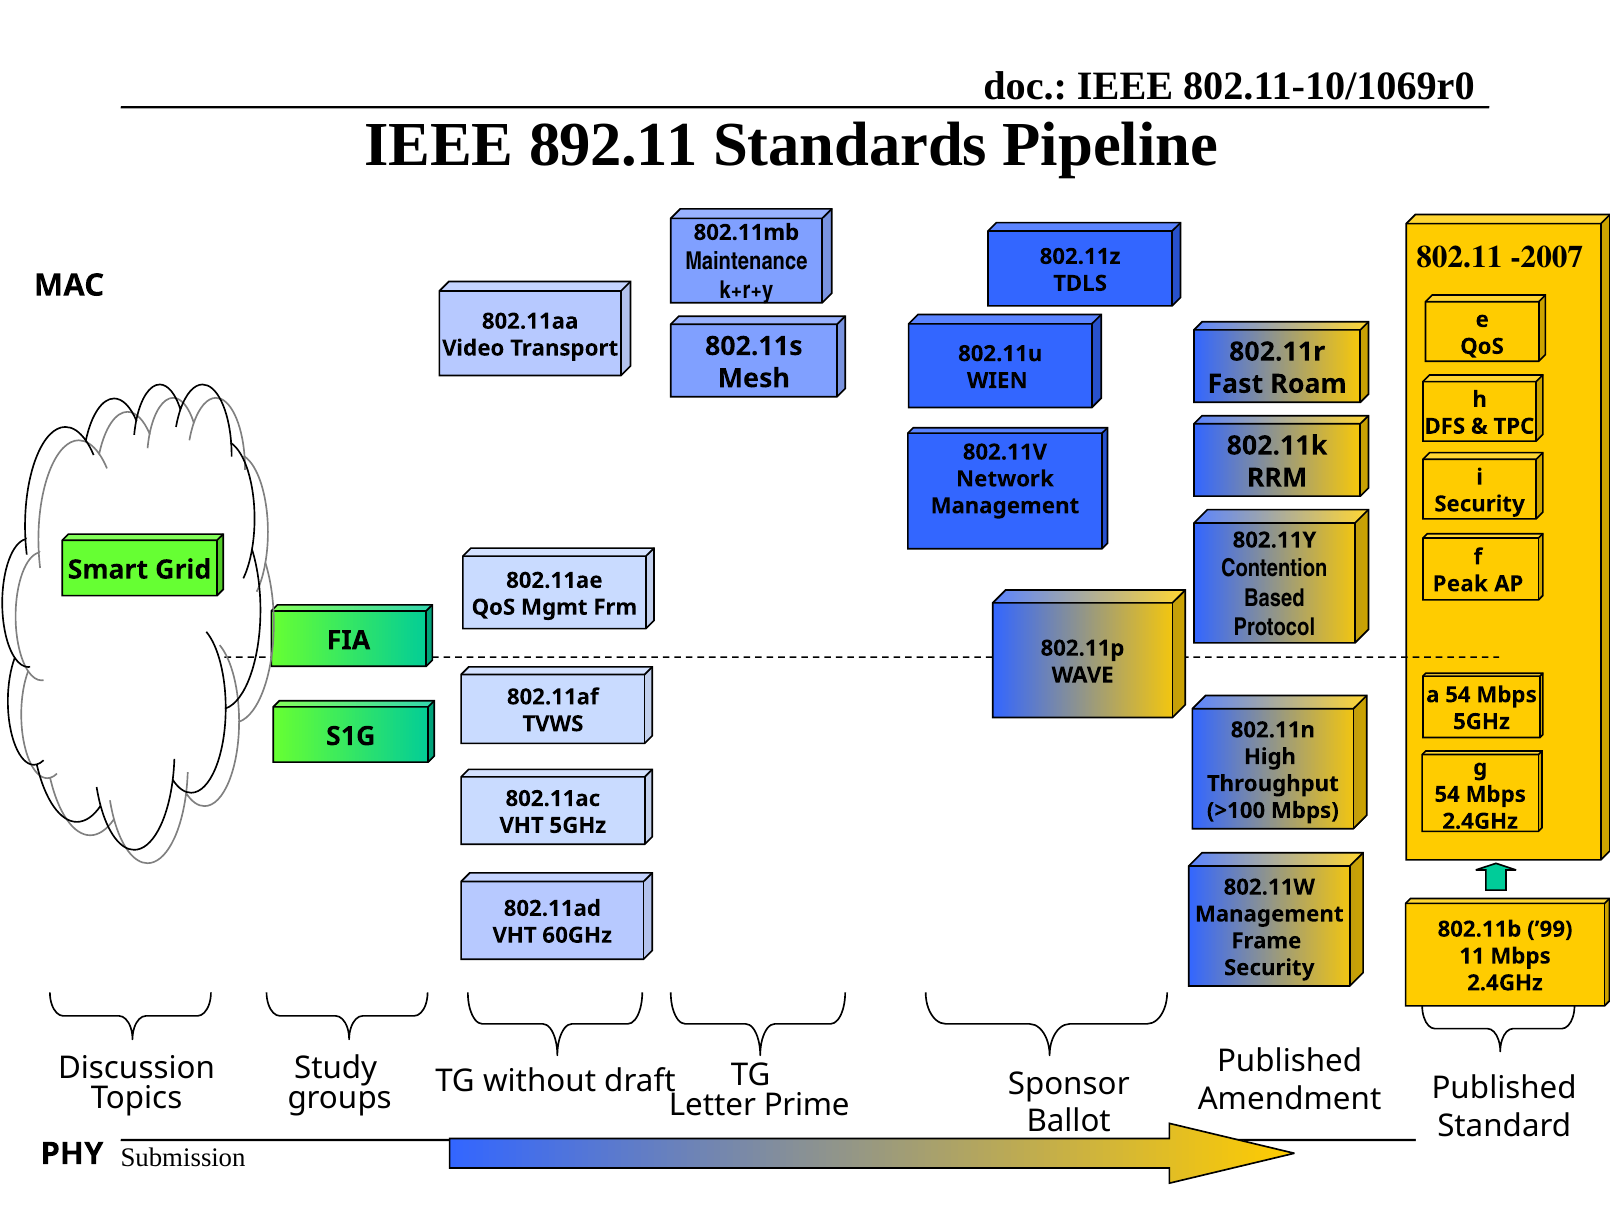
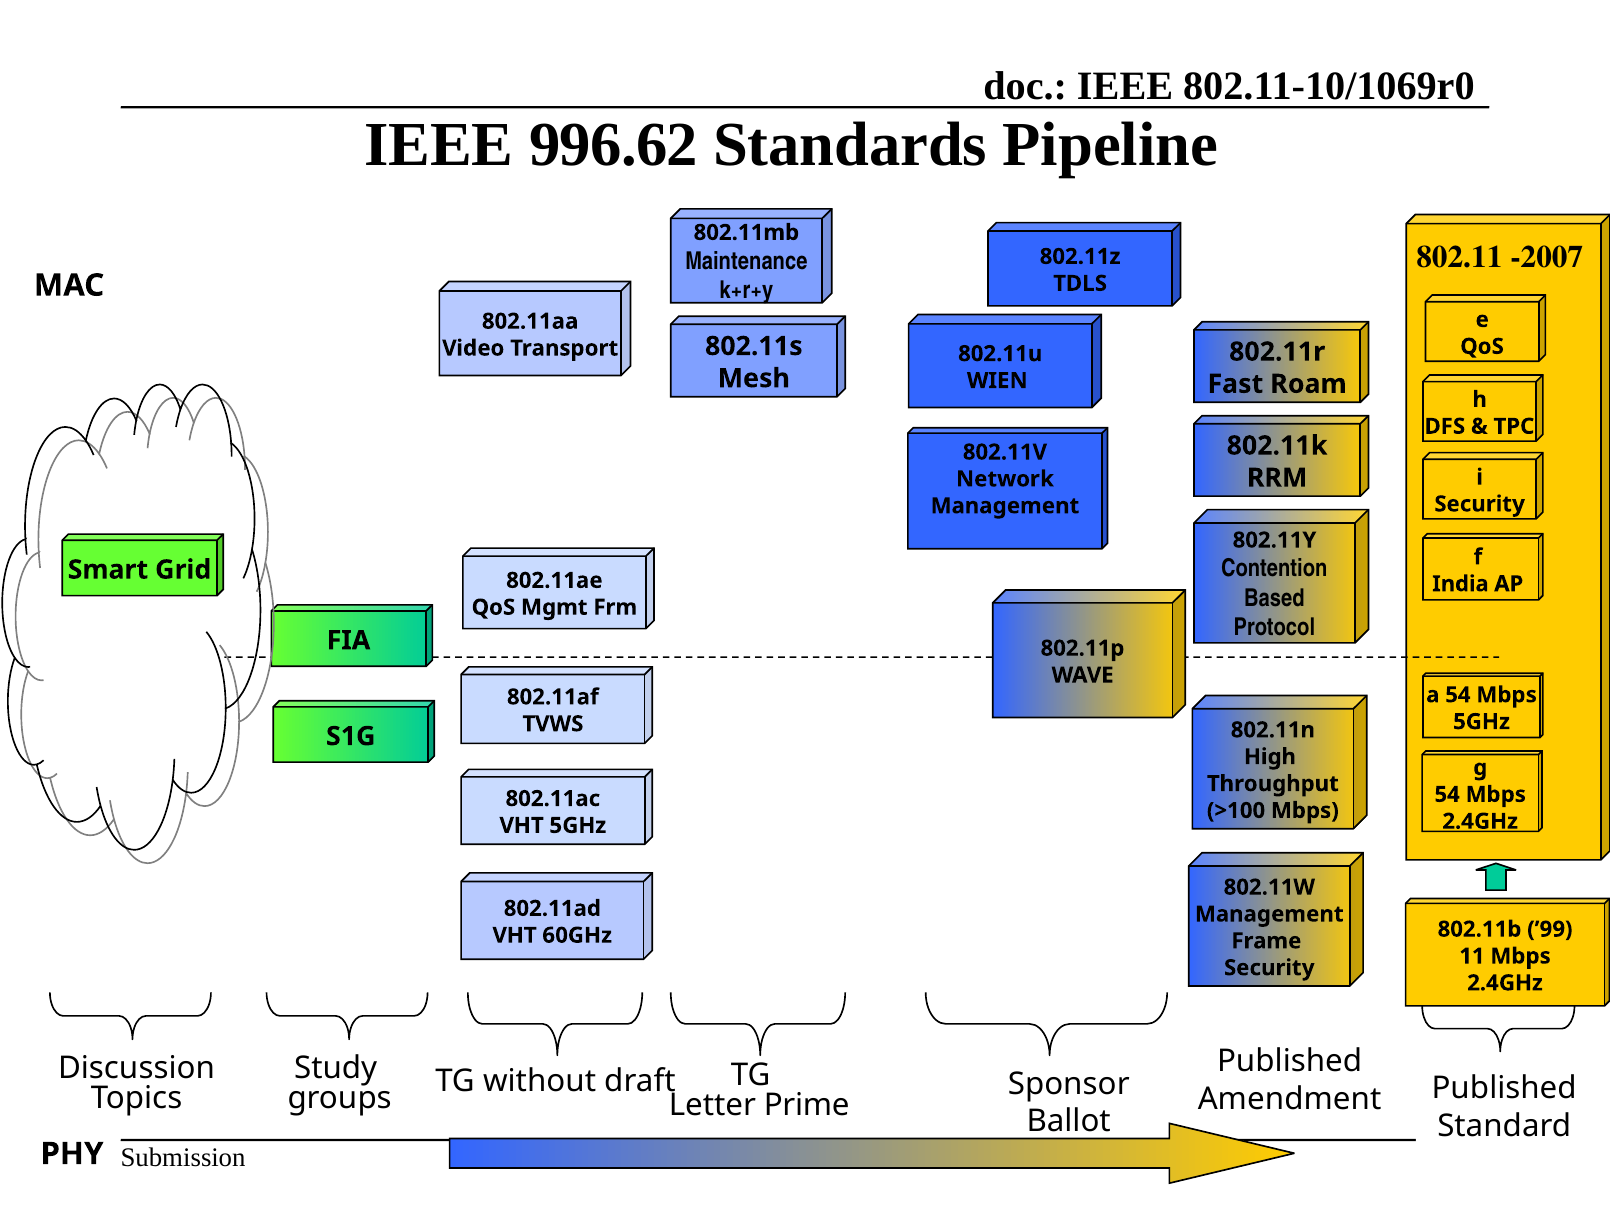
892.11: 892.11 -> 996.62
Peak: Peak -> India
